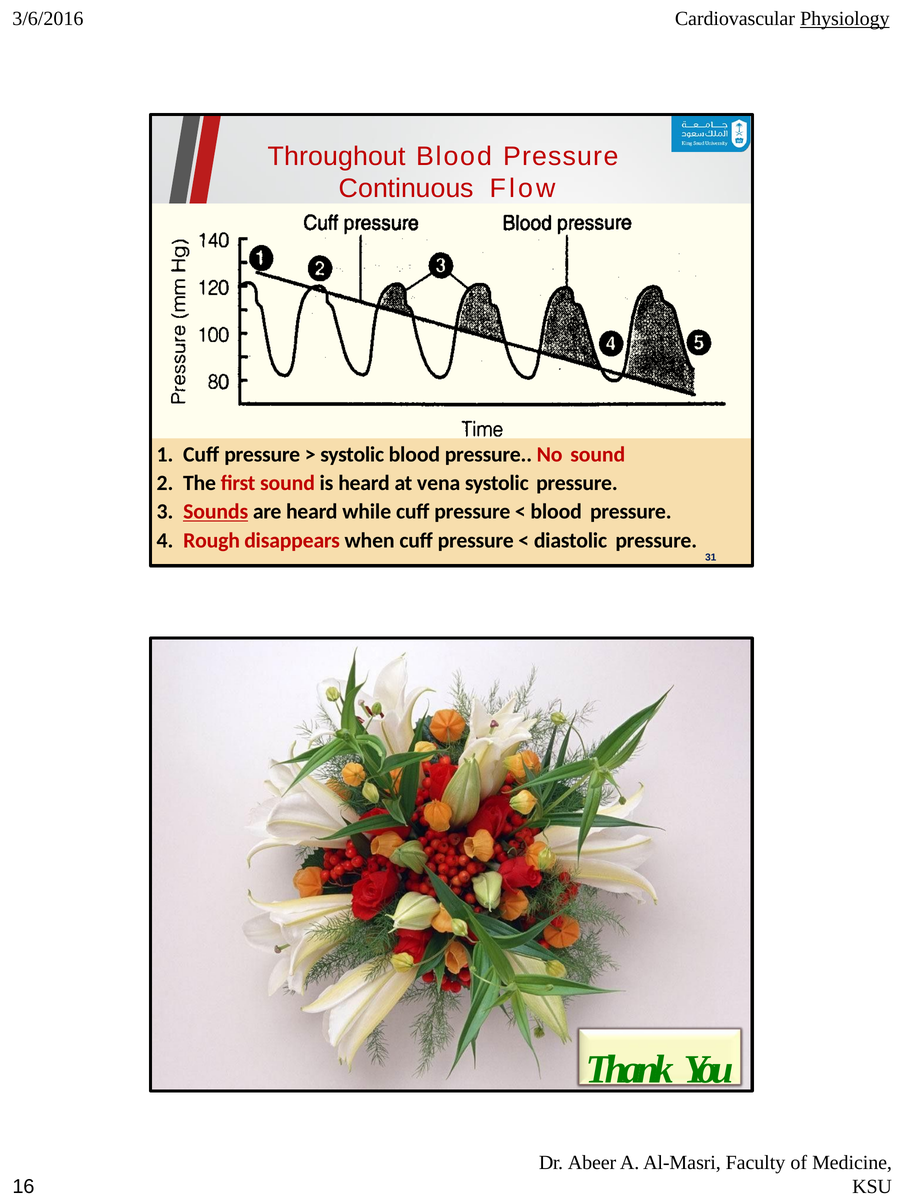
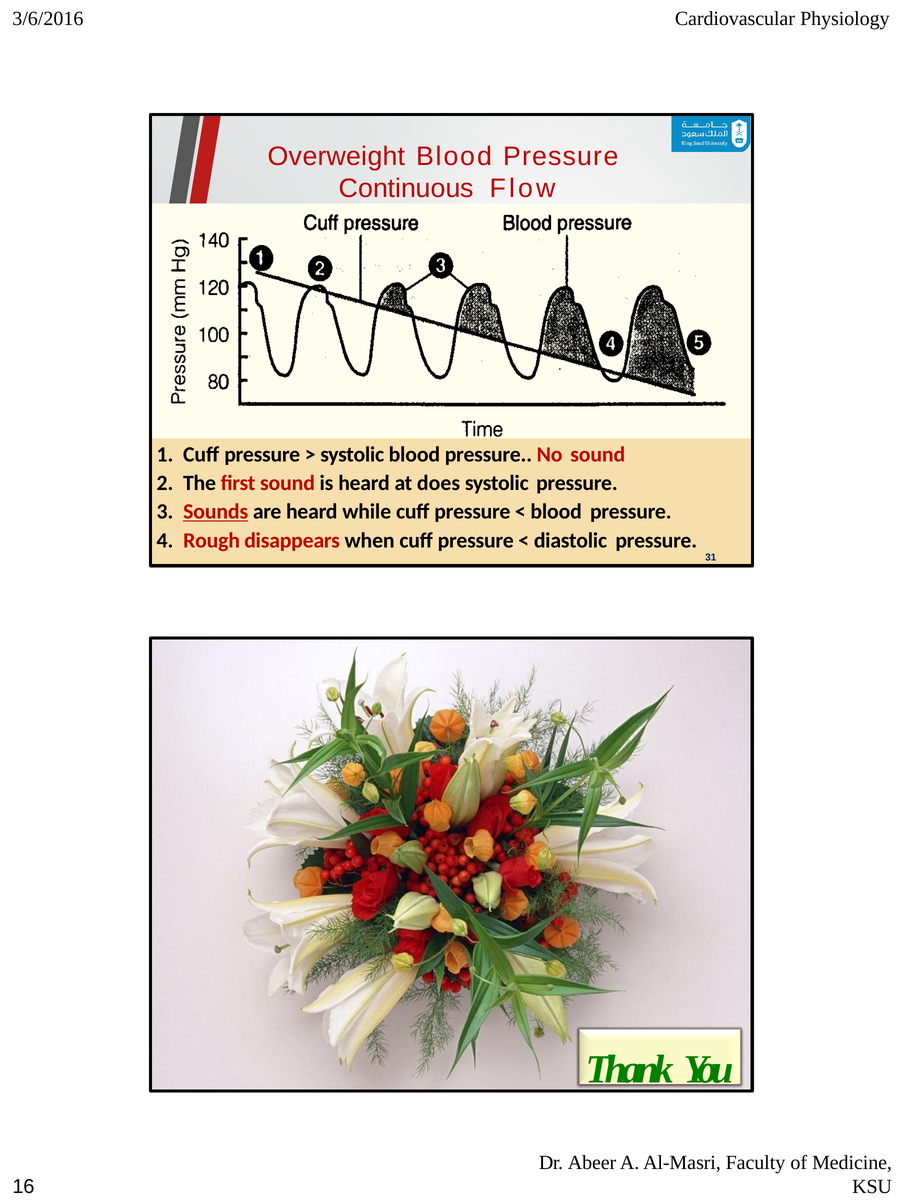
Physiology underline: present -> none
Throughout: Throughout -> Overweight
vena: vena -> does
